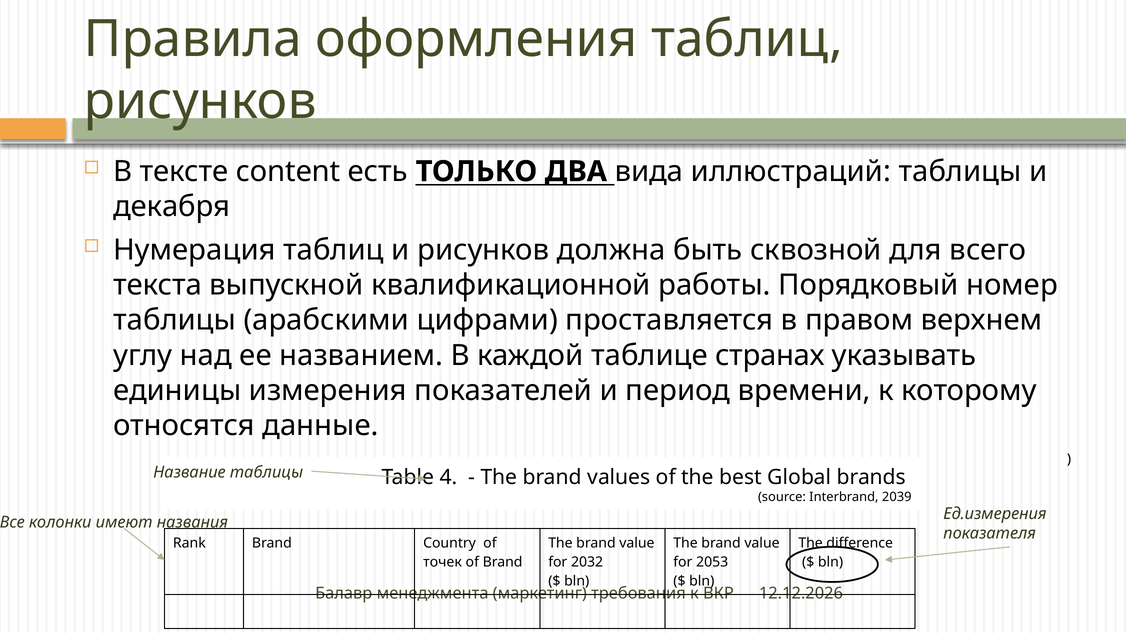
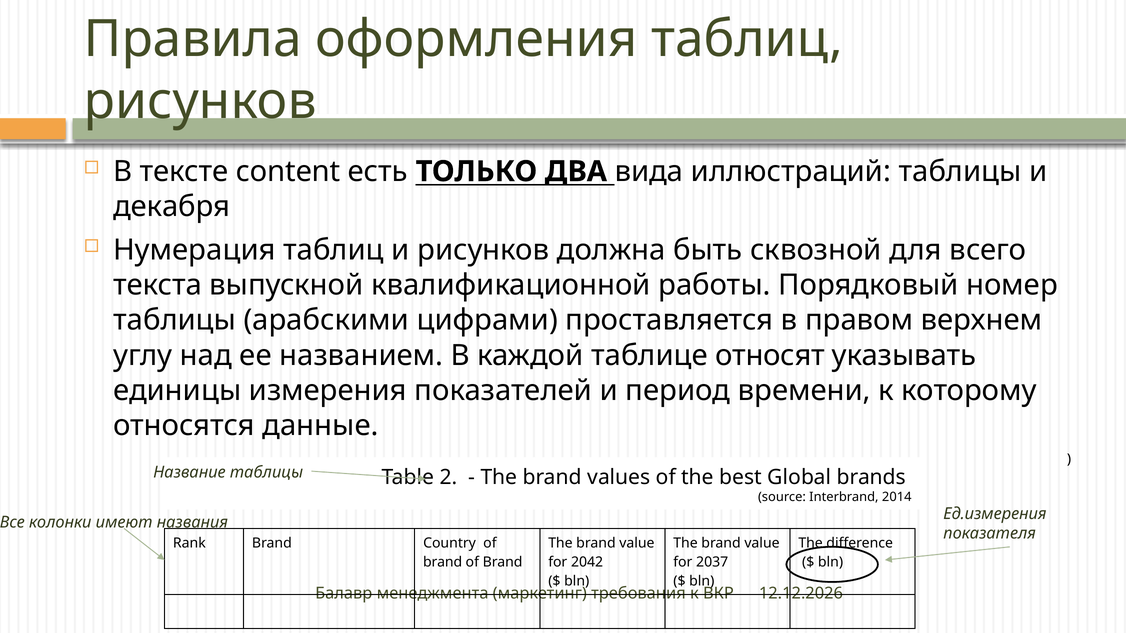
странах: странах -> относят
4: 4 -> 2
2039: 2039 -> 2014
точек at (443, 562): точек -> brand
2032: 2032 -> 2042
2053: 2053 -> 2037
